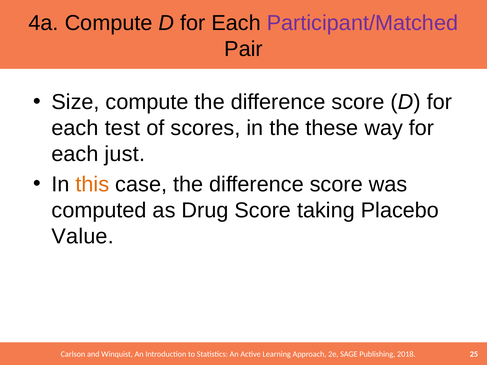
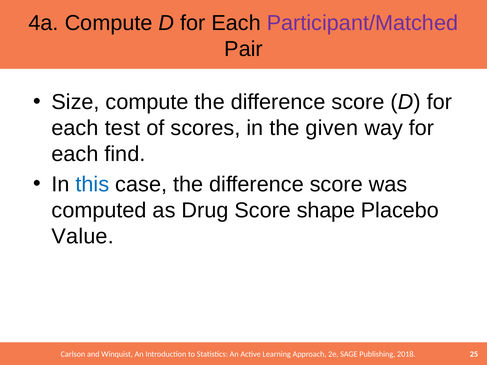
these: these -> given
just: just -> find
this colour: orange -> blue
taking: taking -> shape
